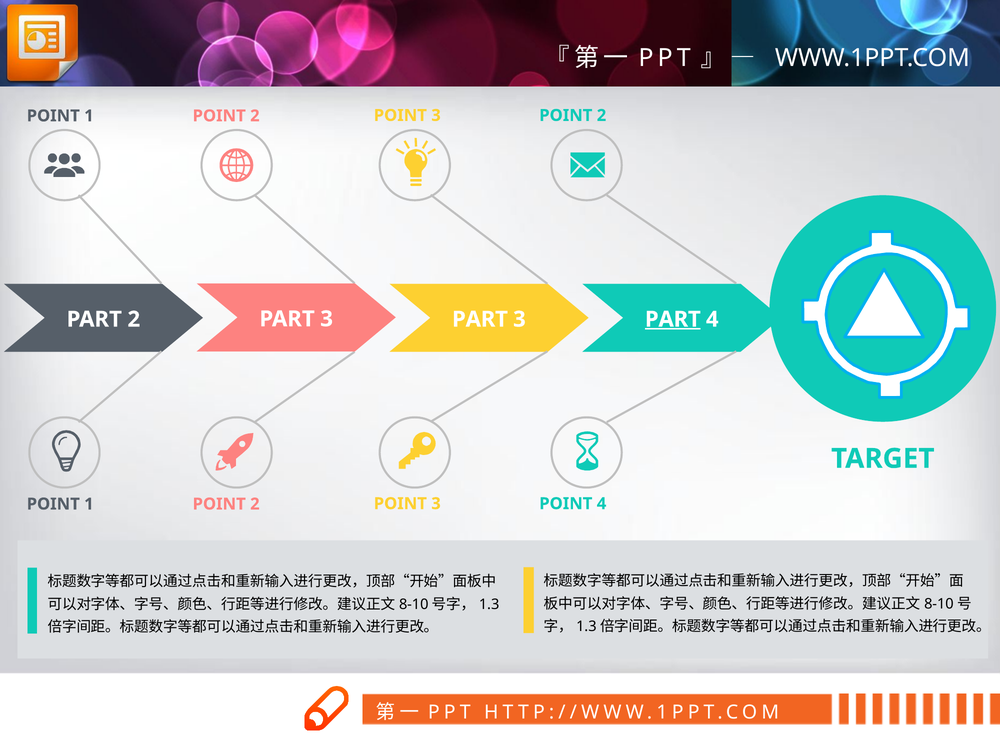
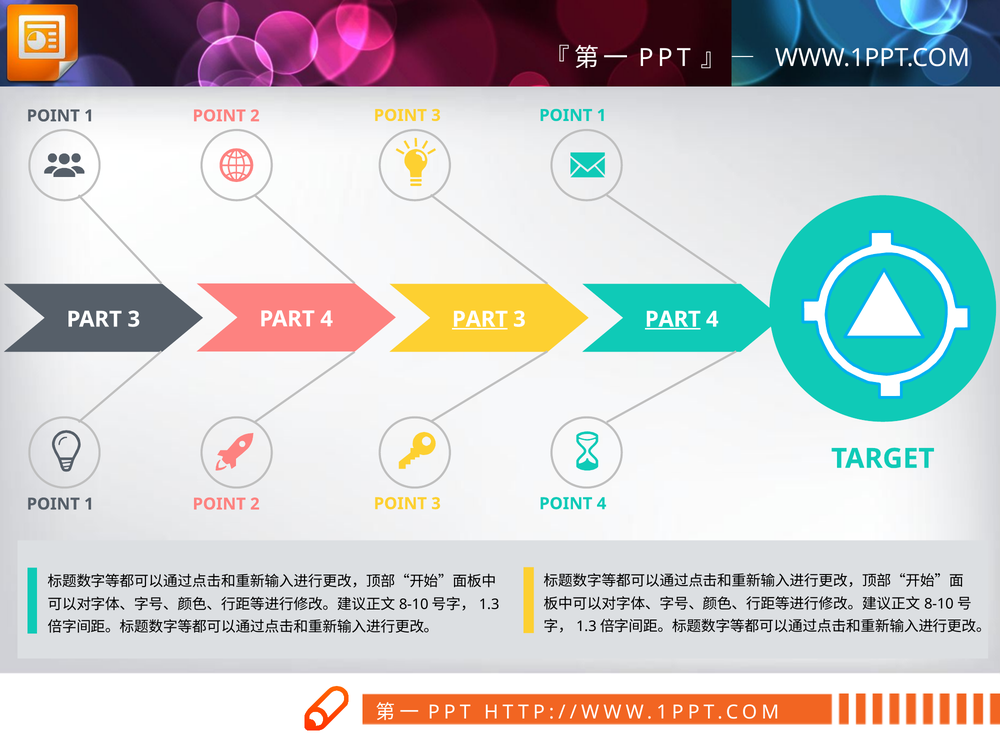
2 at (602, 115): 2 -> 1
3 at (327, 319): 3 -> 4
2 at (134, 319): 2 -> 3
PART at (480, 319) underline: none -> present
